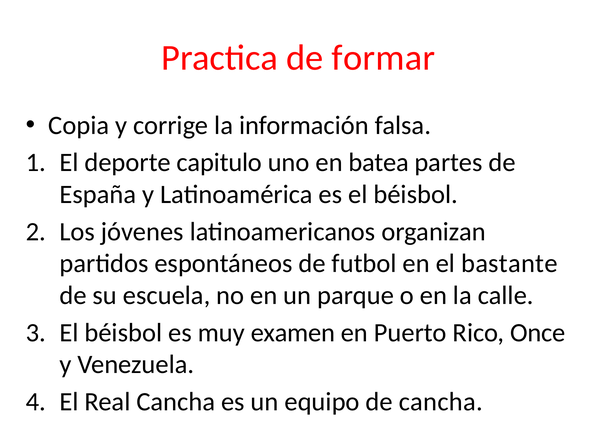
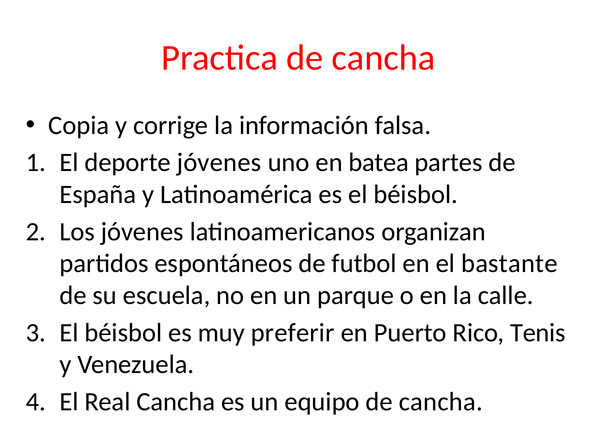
Practica de formar: formar -> cancha
deporte capitulo: capitulo -> jóvenes
examen: examen -> preferir
Once: Once -> Tenis
